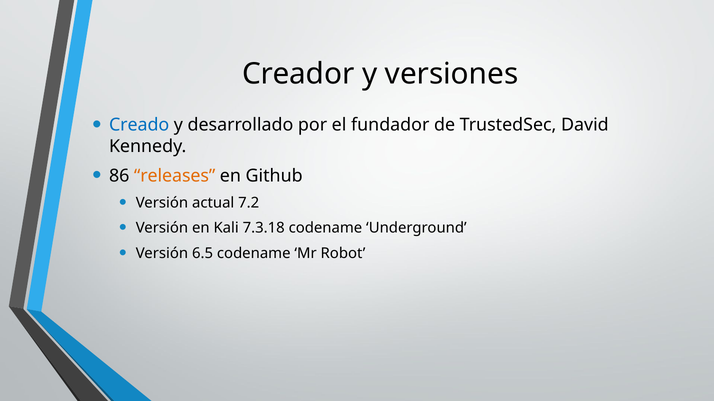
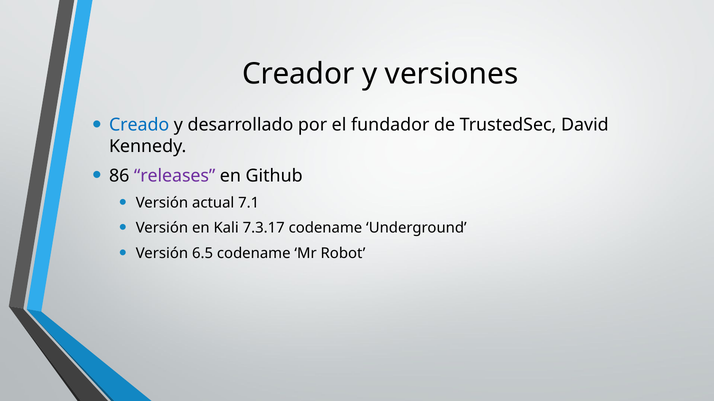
releases colour: orange -> purple
7.2: 7.2 -> 7.1
7.3.18: 7.3.18 -> 7.3.17
